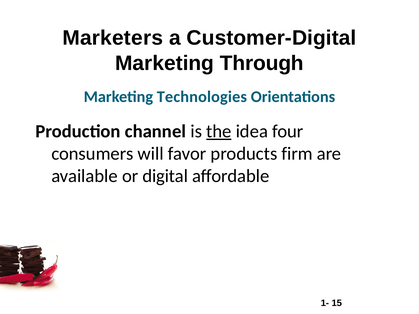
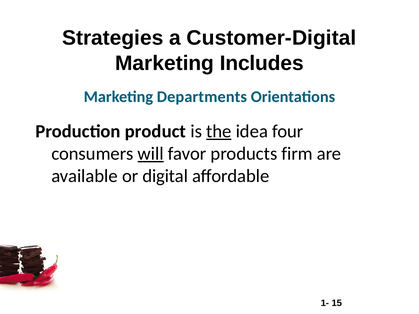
Marketers: Marketers -> Strategies
Through: Through -> Includes
Technologies: Technologies -> Departments
channel: channel -> product
will underline: none -> present
